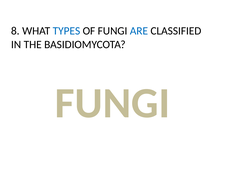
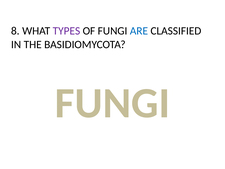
TYPES colour: blue -> purple
